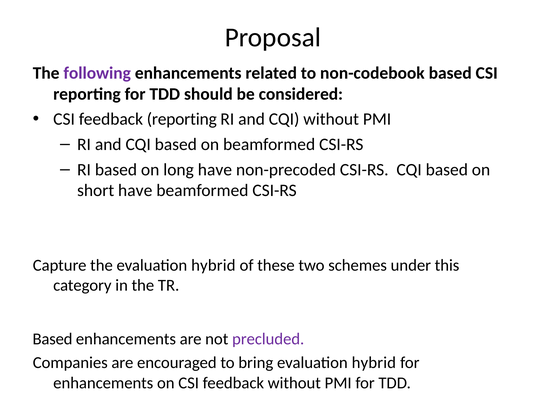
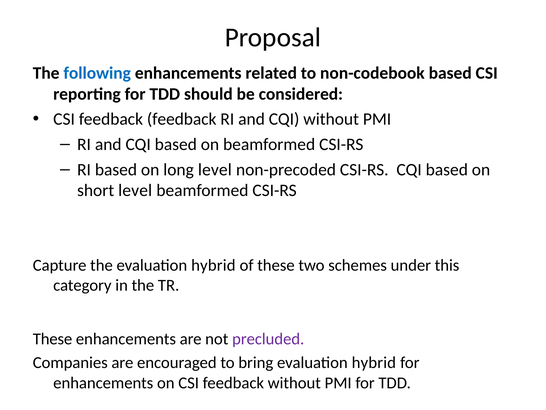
following colour: purple -> blue
feedback reporting: reporting -> feedback
long have: have -> level
short have: have -> level
Based at (53, 338): Based -> These
